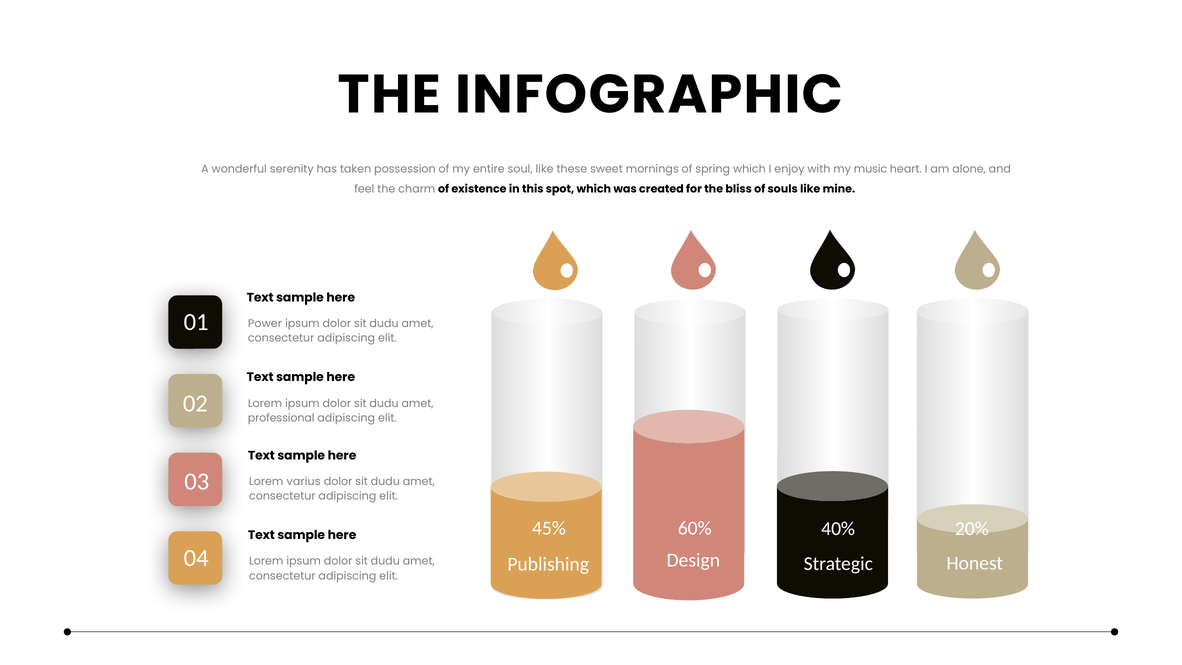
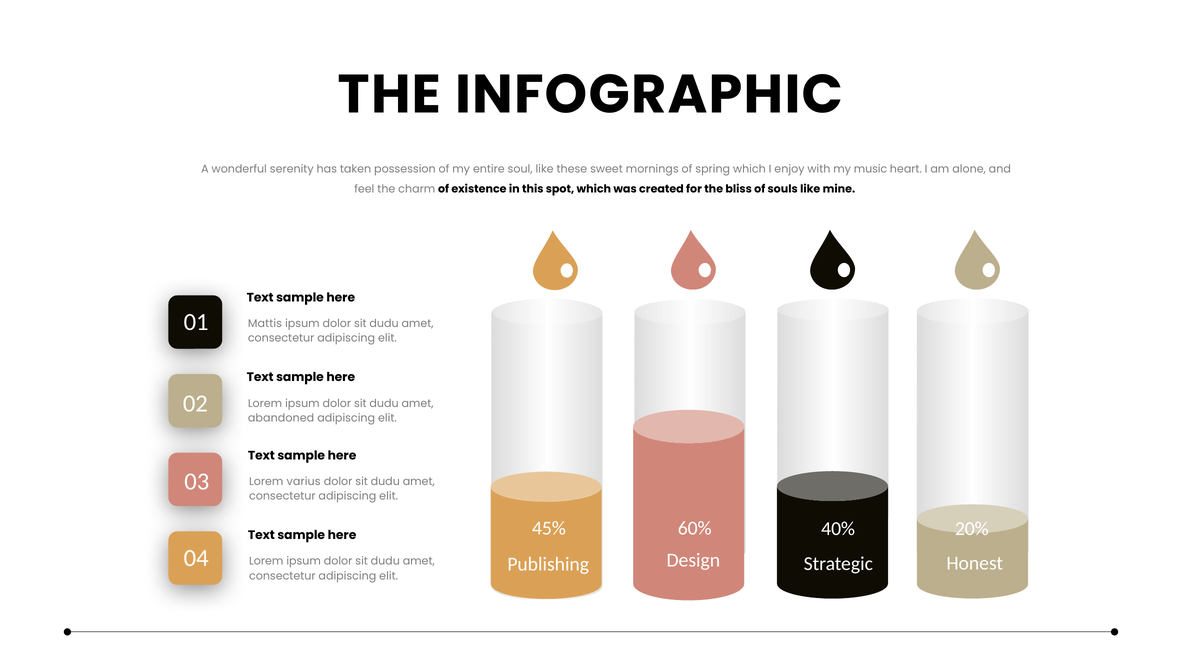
Power: Power -> Mattis
professional: professional -> abandoned
